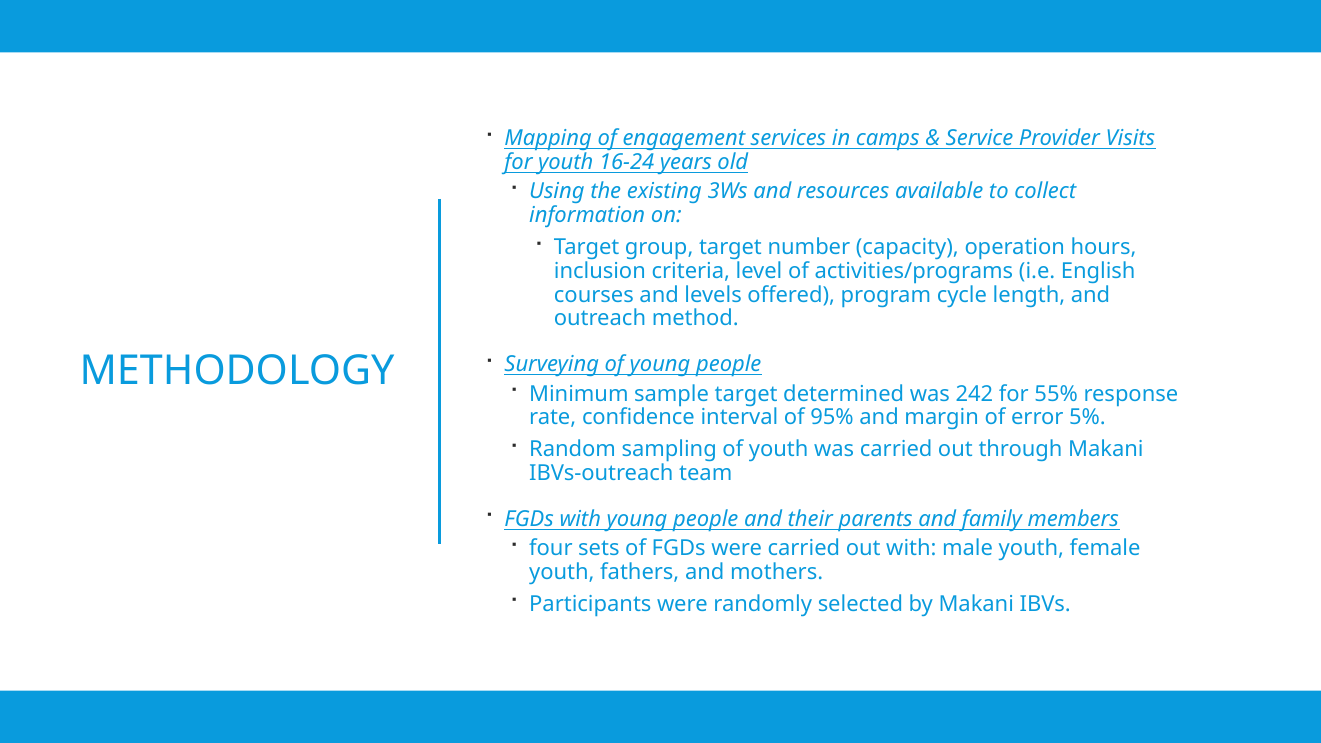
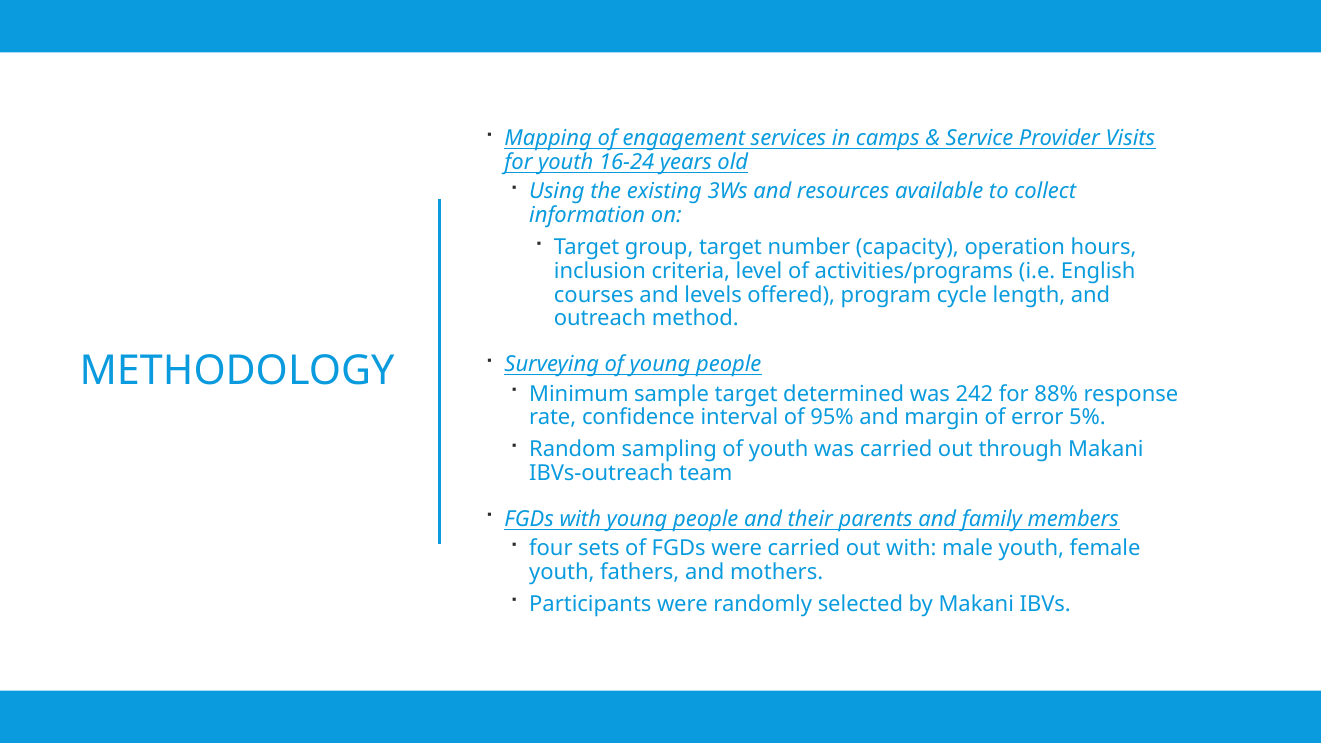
55%: 55% -> 88%
